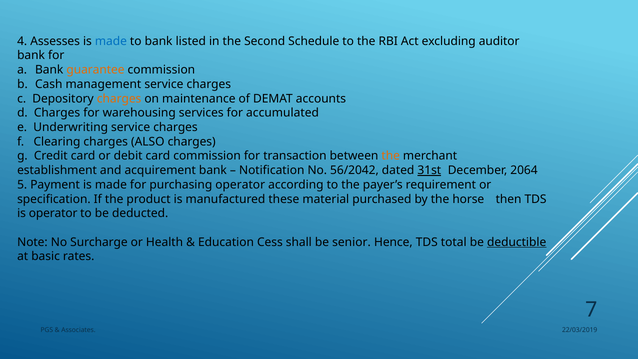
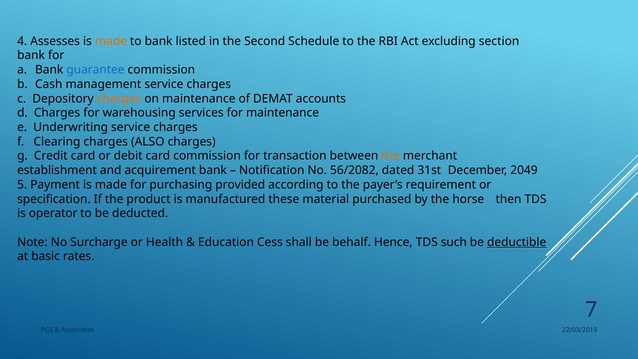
made at (111, 41) colour: blue -> orange
auditor: auditor -> section
guarantee colour: orange -> blue
for accumulated: accumulated -> maintenance
56/2042: 56/2042 -> 56/2082
31st underline: present -> none
2064: 2064 -> 2049
purchasing operator: operator -> provided
senior: senior -> behalf
total: total -> such
